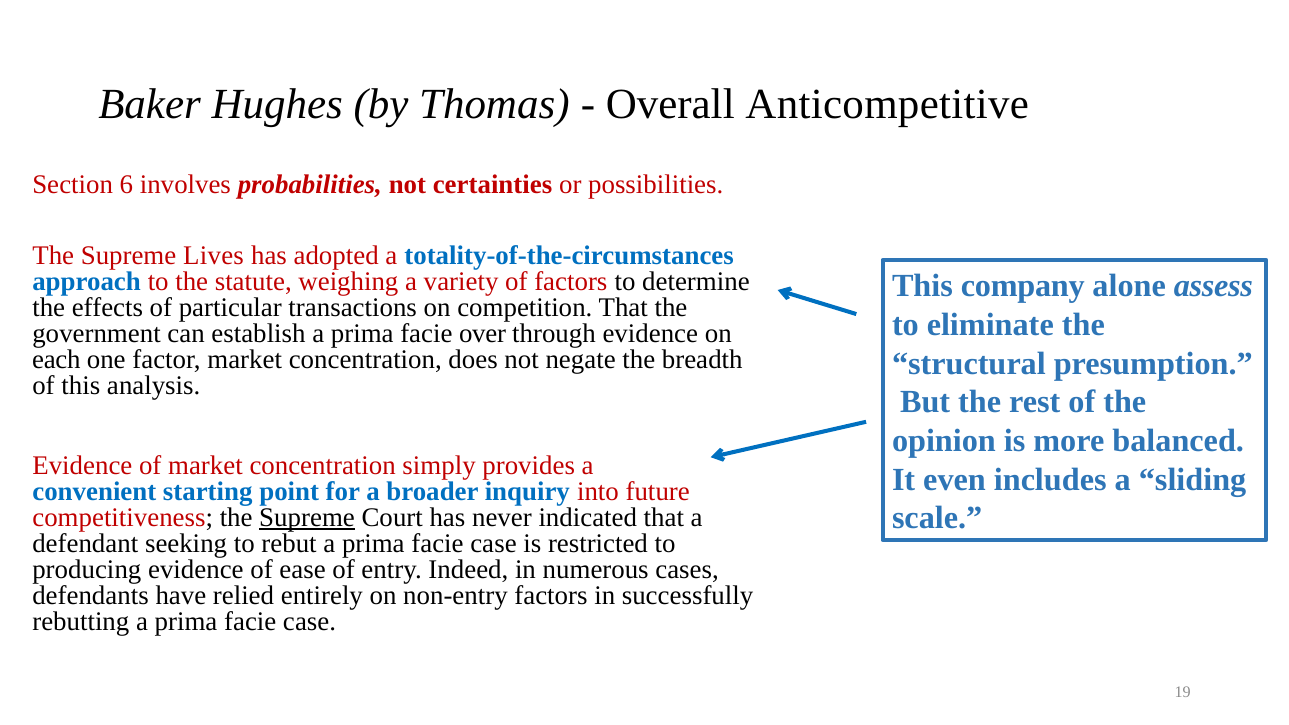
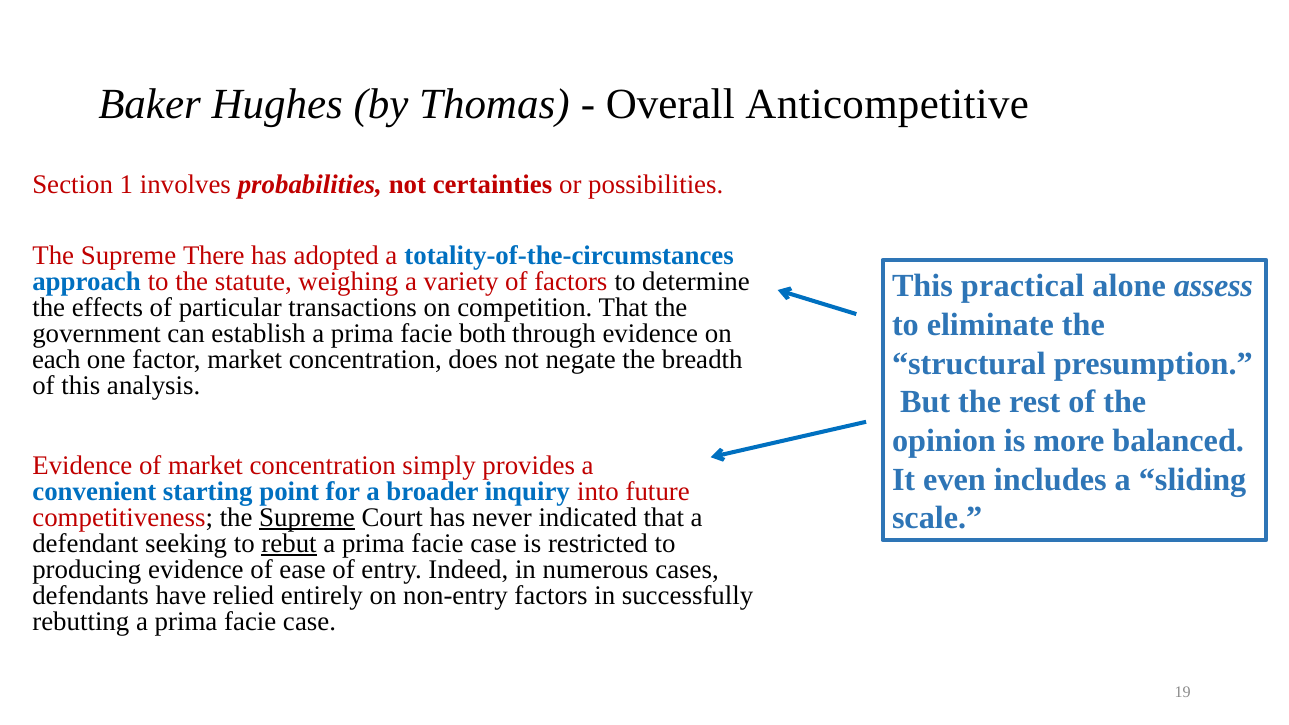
6: 6 -> 1
Lives: Lives -> There
company: company -> practical
over: over -> both
rebut underline: none -> present
